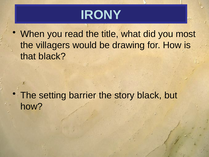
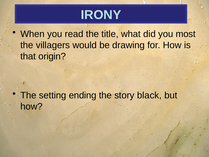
that black: black -> origin
barrier: barrier -> ending
